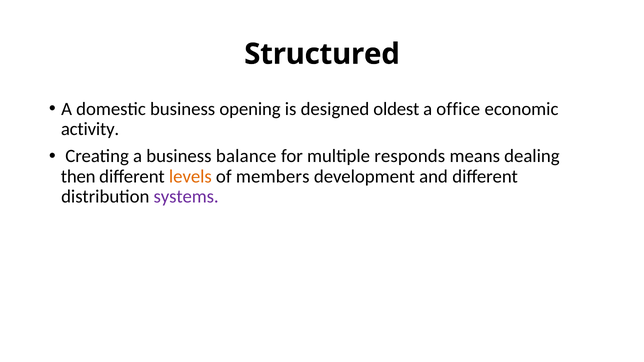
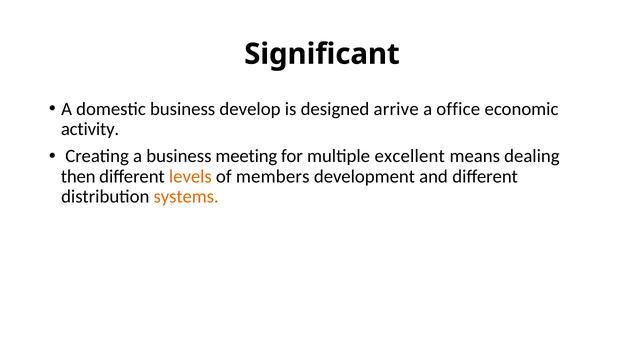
Structured: Structured -> Significant
opening: opening -> develop
oldest: oldest -> arrive
balance: balance -> meeting
responds: responds -> excellent
systems colour: purple -> orange
